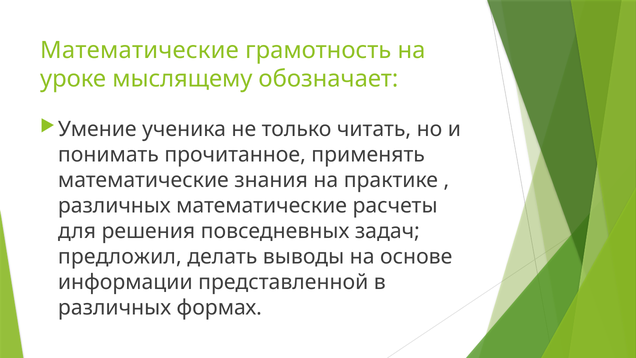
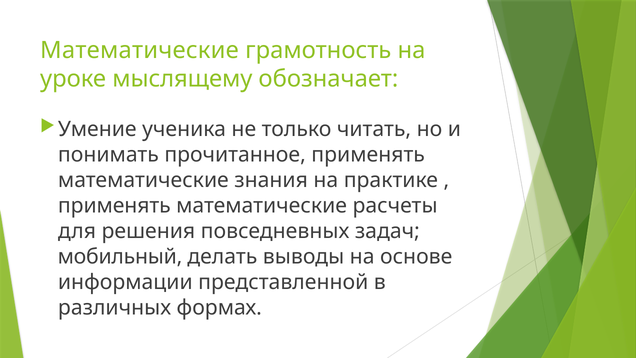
различных at (114, 206): различных -> применять
предложил: предложил -> мобильный
